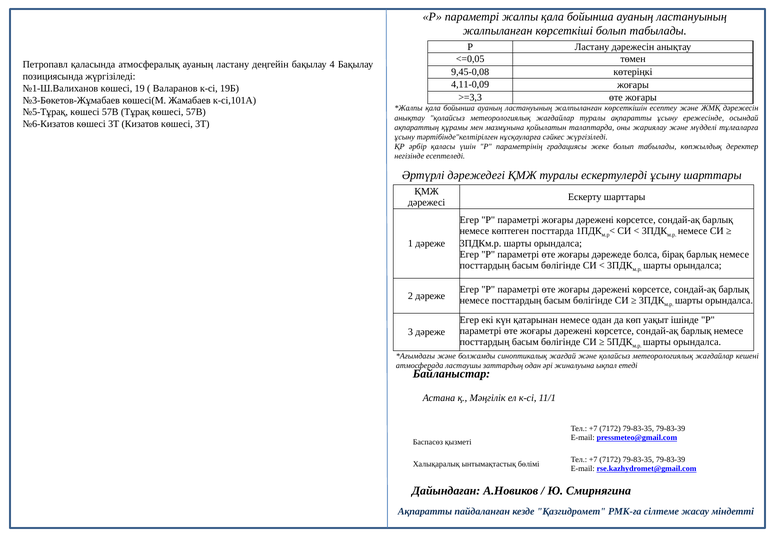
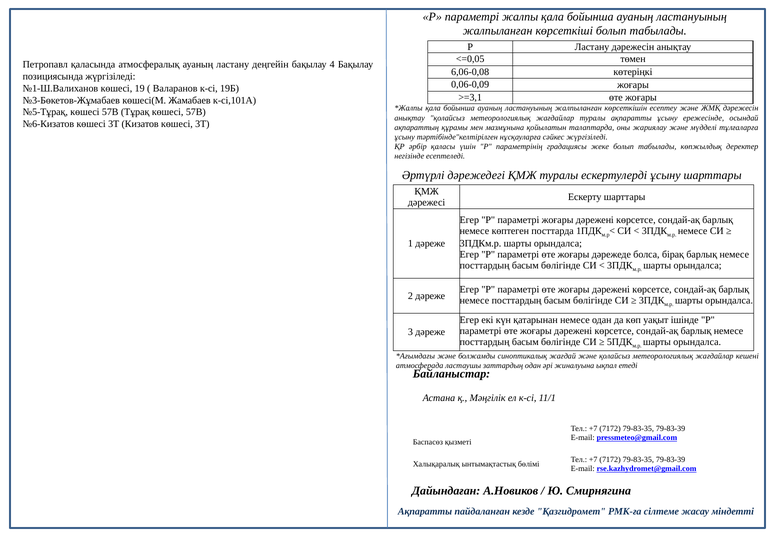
9,45-0,08: 9,45-0,08 -> 6,06-0,08
4,11-0,09: 4,11-0,09 -> 0,06-0,09
>=3,3: >=3,3 -> >=3,1
